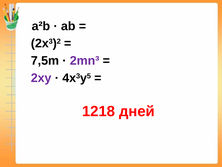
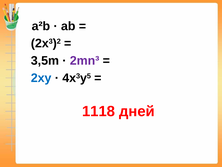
7,5m: 7,5m -> 3,5m
2xy colour: purple -> blue
1218: 1218 -> 1118
